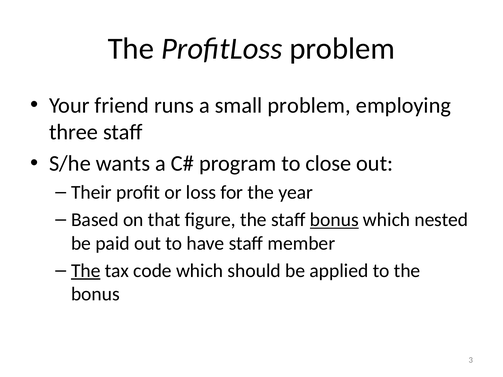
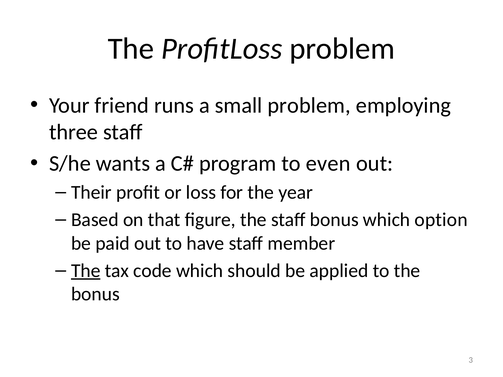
close: close -> even
bonus at (334, 220) underline: present -> none
nested: nested -> option
